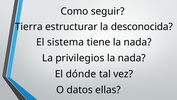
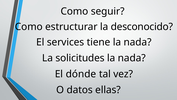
Tierra at (29, 27): Tierra -> Como
desconocida: desconocida -> desconocido
sistema: sistema -> services
privilegios: privilegios -> solicitudes
